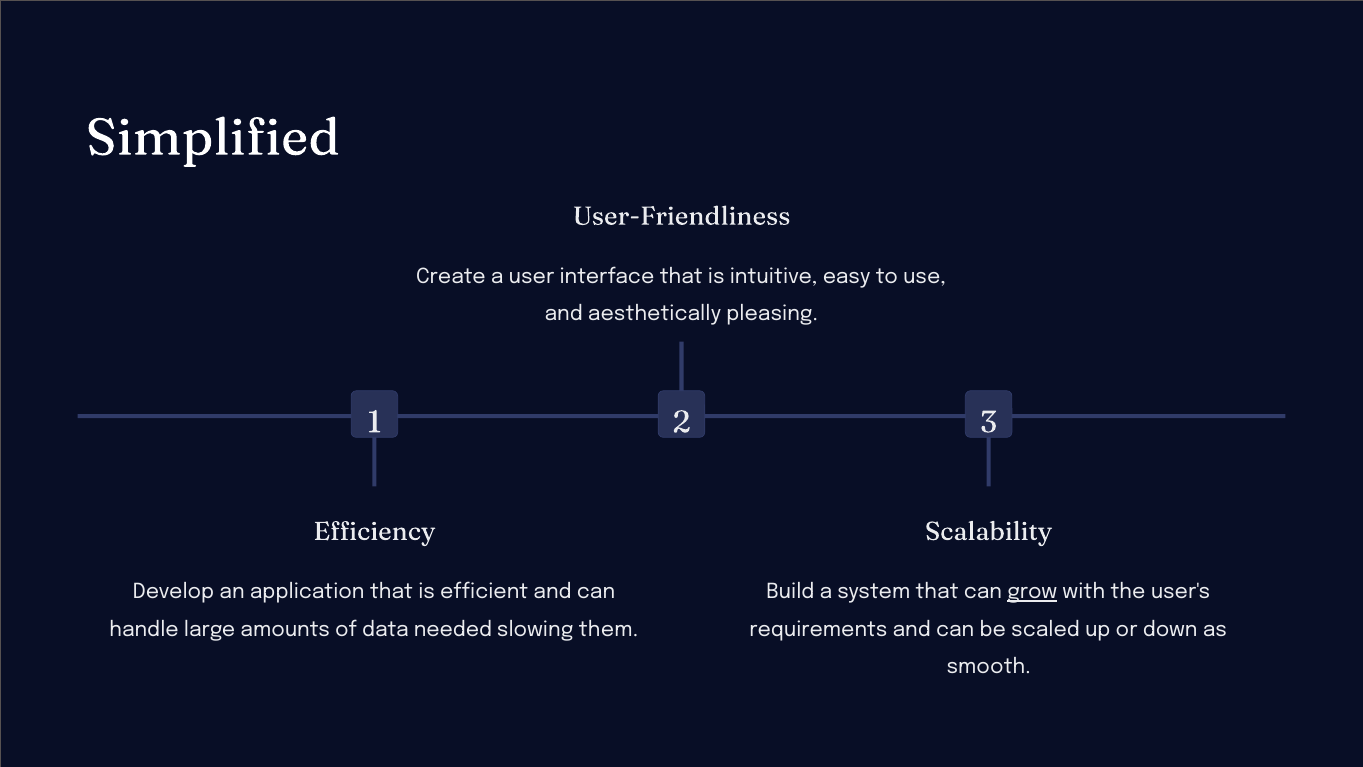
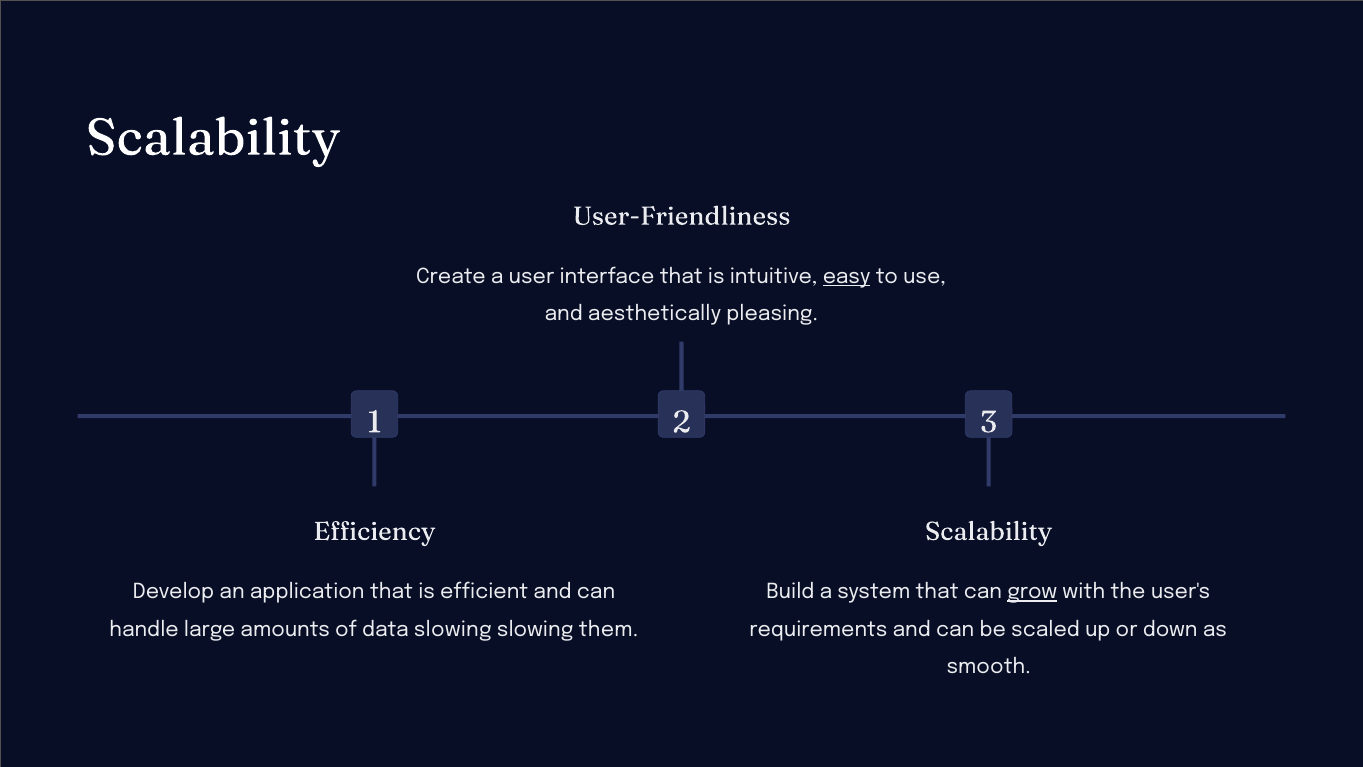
Simplified at (213, 138): Simplified -> Scalability
easy underline: none -> present
data needed: needed -> slowing
